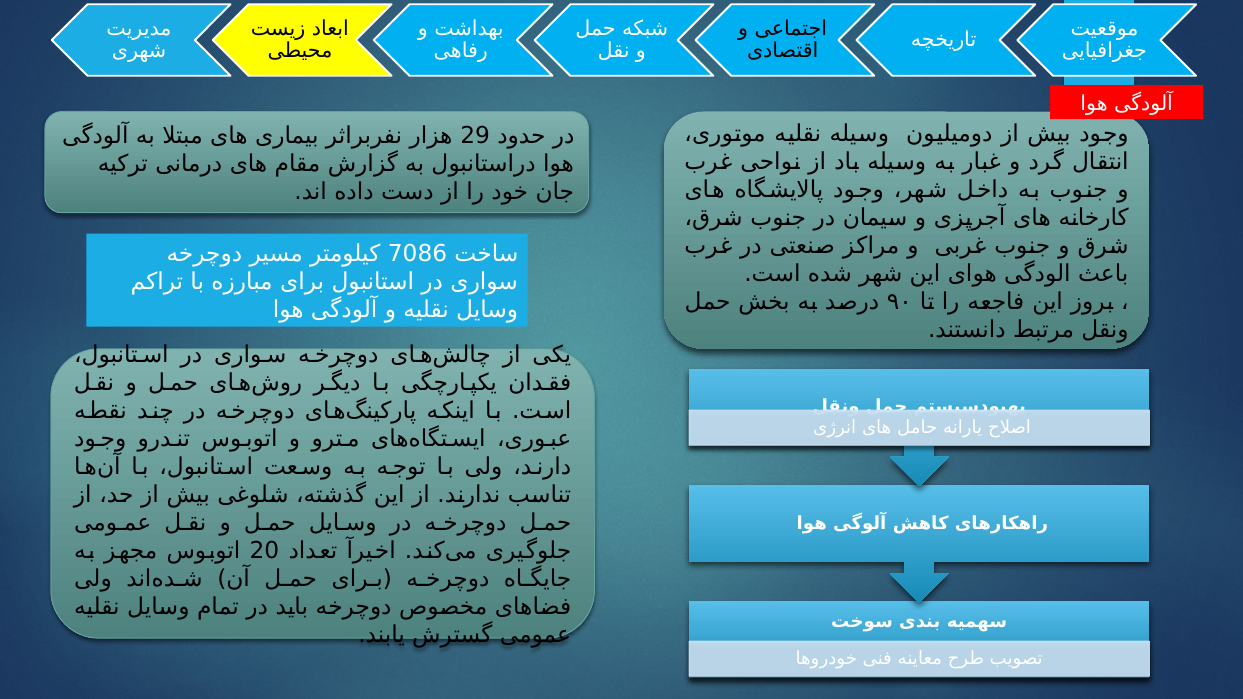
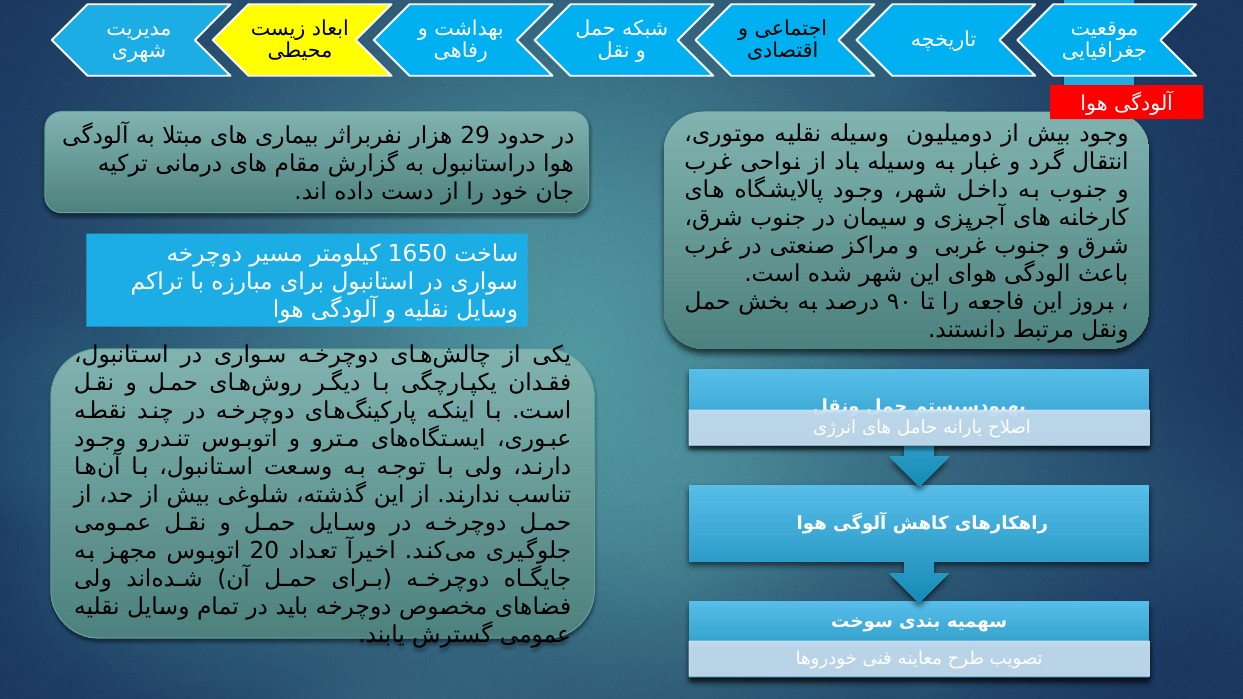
7086: 7086 -> 1650
